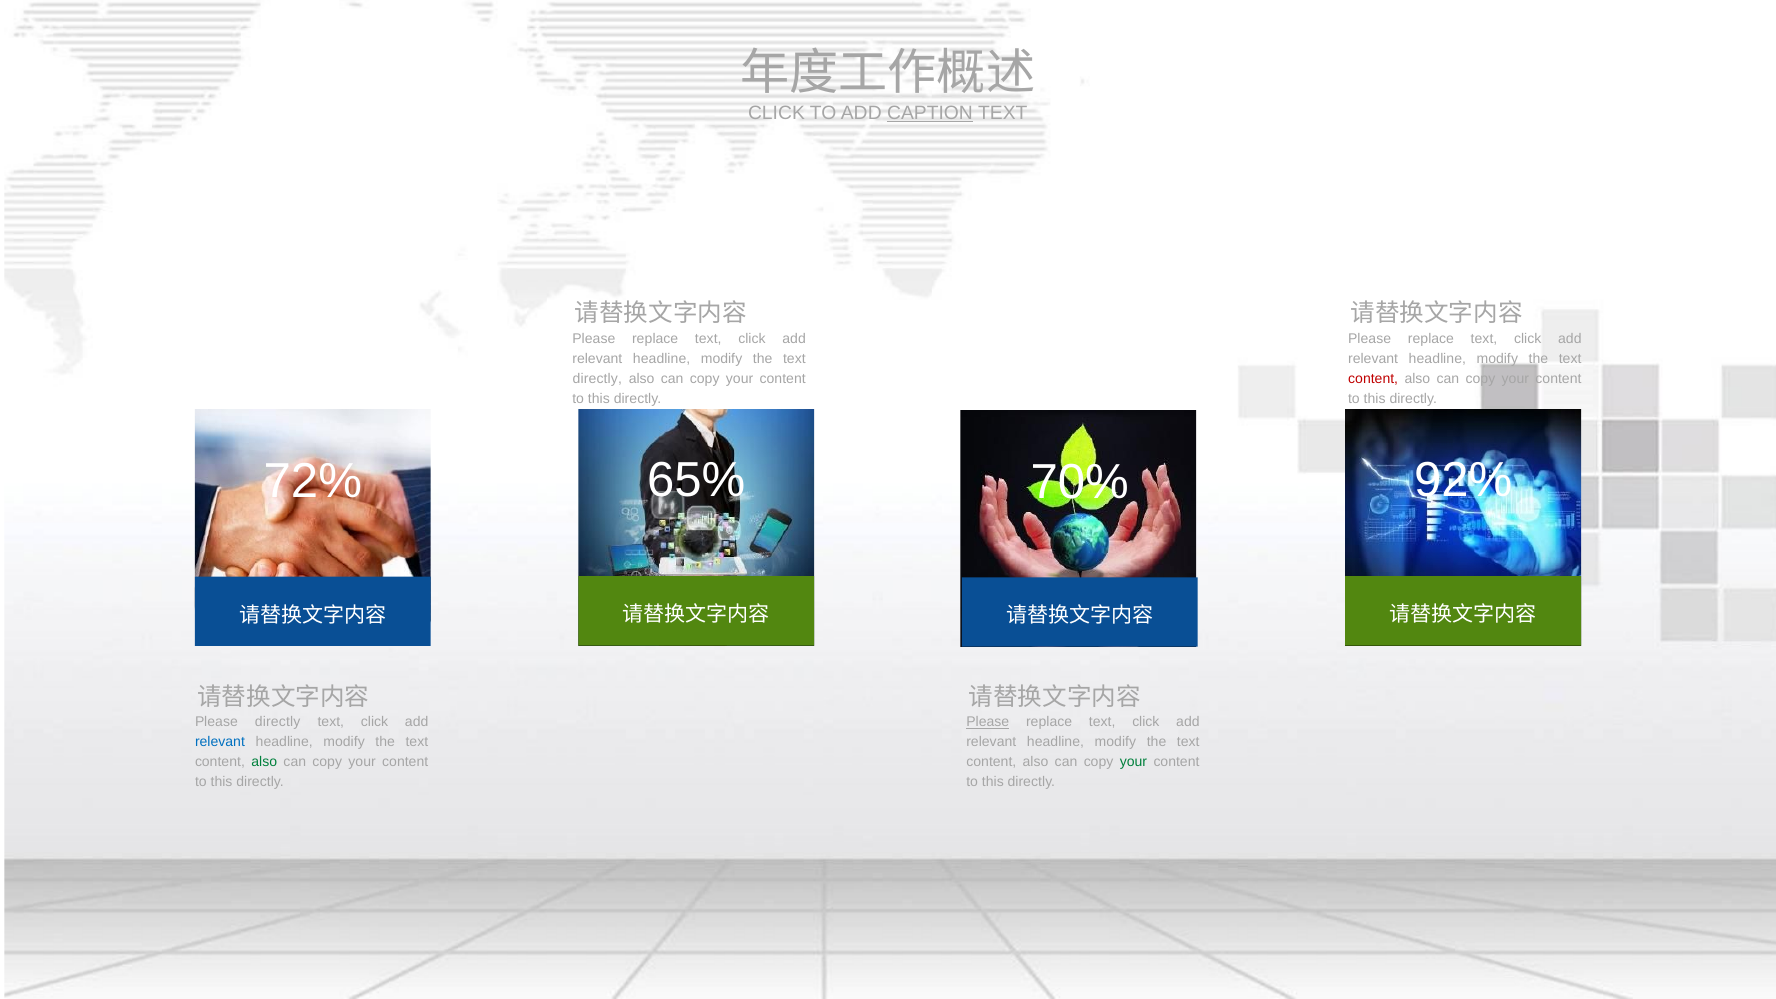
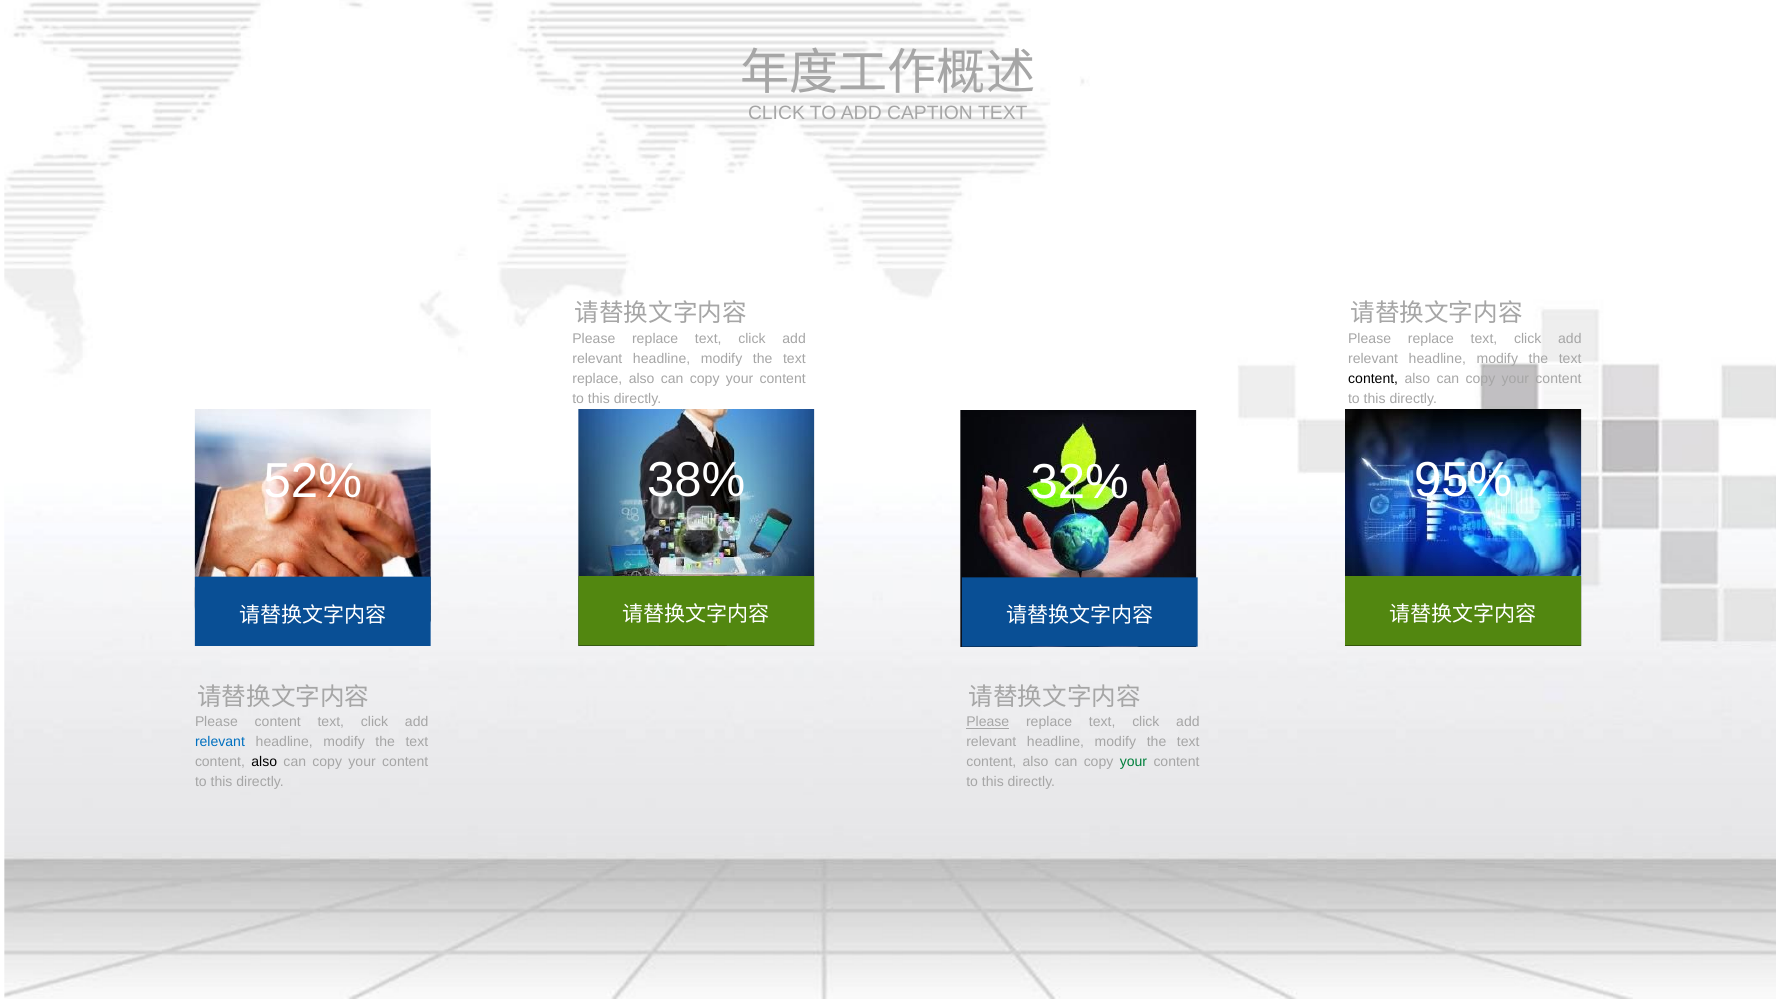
CAPTION underline: present -> none
directly at (597, 379): directly -> replace
content at (1373, 379) colour: red -> black
65%: 65% -> 38%
92%: 92% -> 95%
72%: 72% -> 52%
70%: 70% -> 32%
Please directly: directly -> content
also at (264, 762) colour: green -> black
